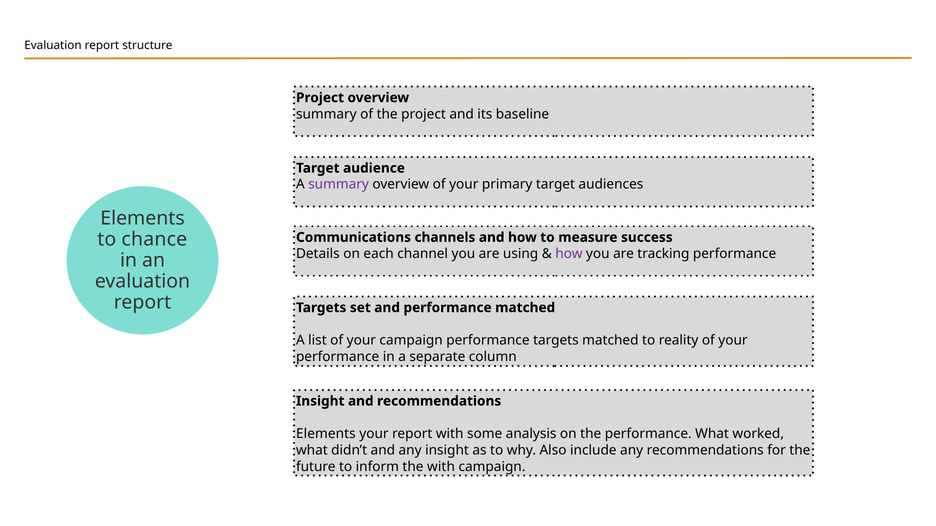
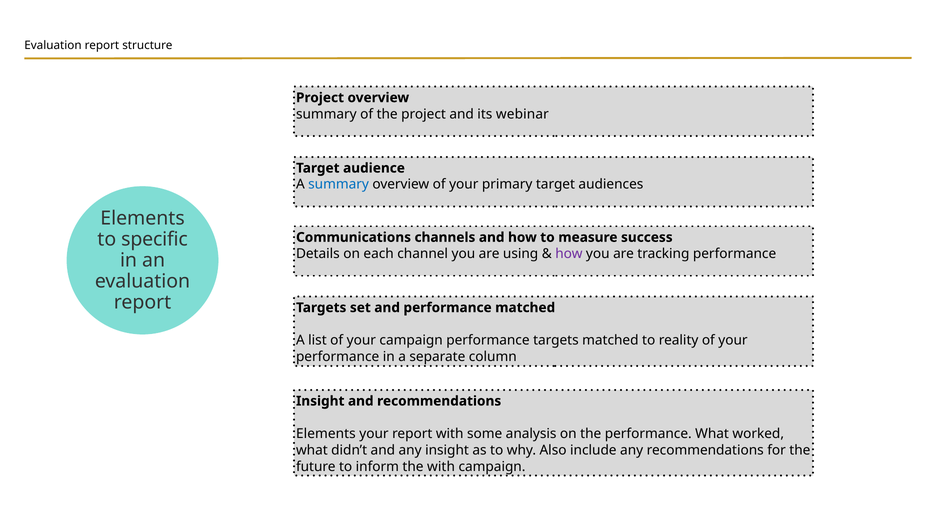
baseline: baseline -> webinar
summary at (339, 185) colour: purple -> blue
chance: chance -> specific
